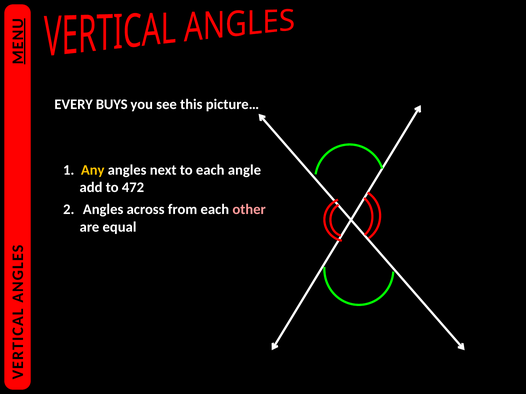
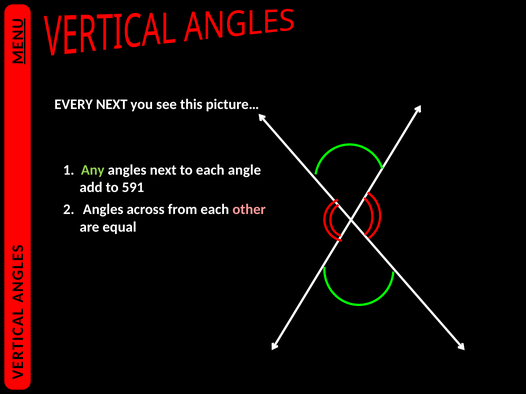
EVERY BUYS: BUYS -> NEXT
Any colour: yellow -> light green
472: 472 -> 591
